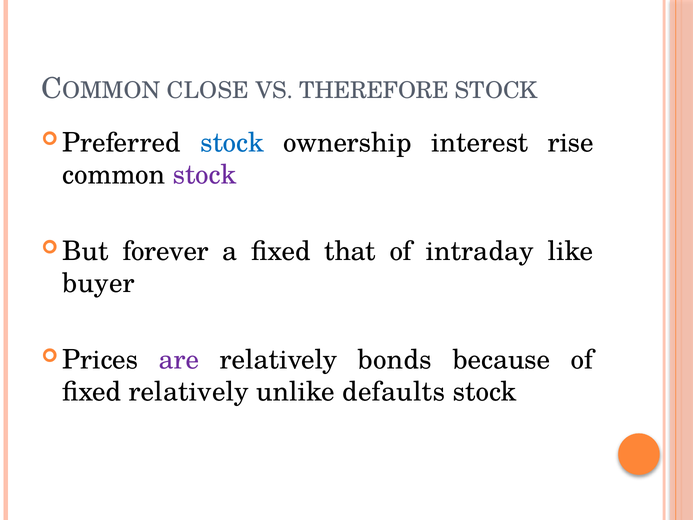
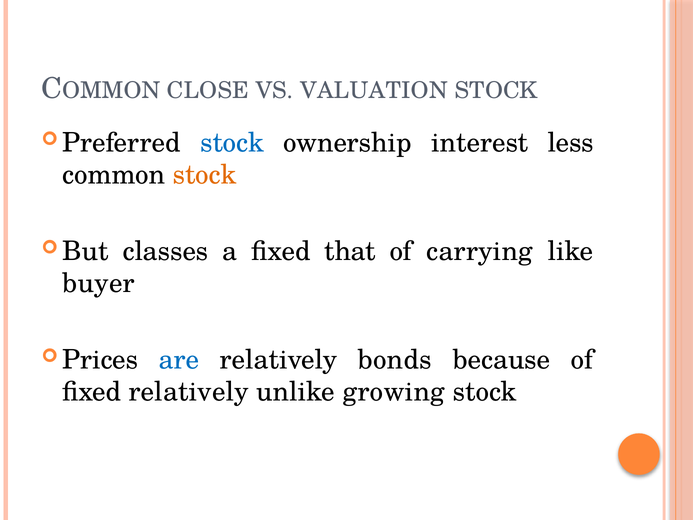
THEREFORE: THEREFORE -> VALUATION
rise: rise -> less
stock at (205, 175) colour: purple -> orange
forever: forever -> classes
intraday: intraday -> carrying
are colour: purple -> blue
defaults: defaults -> growing
